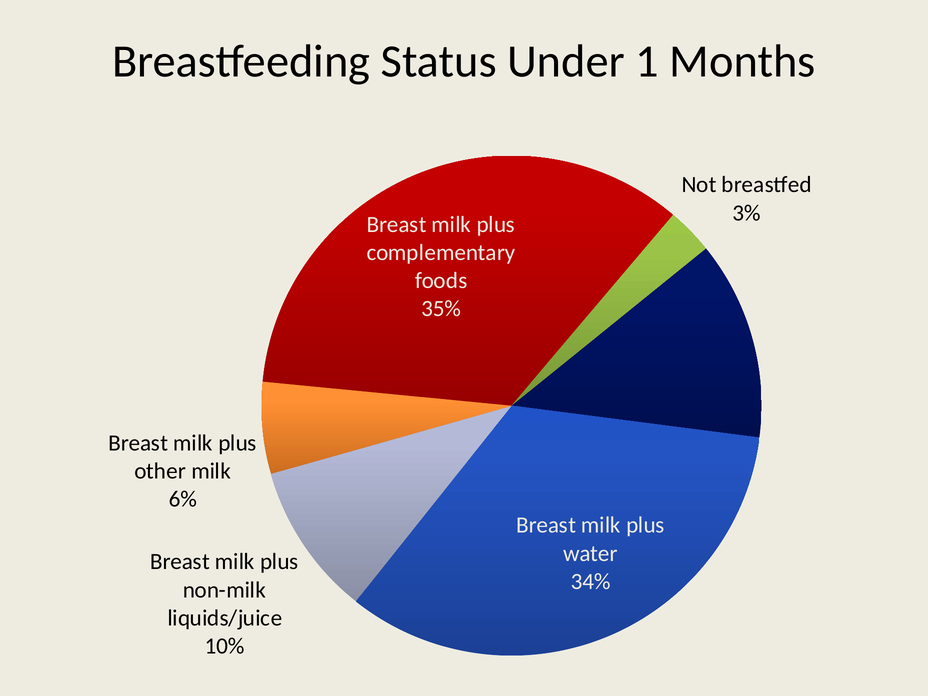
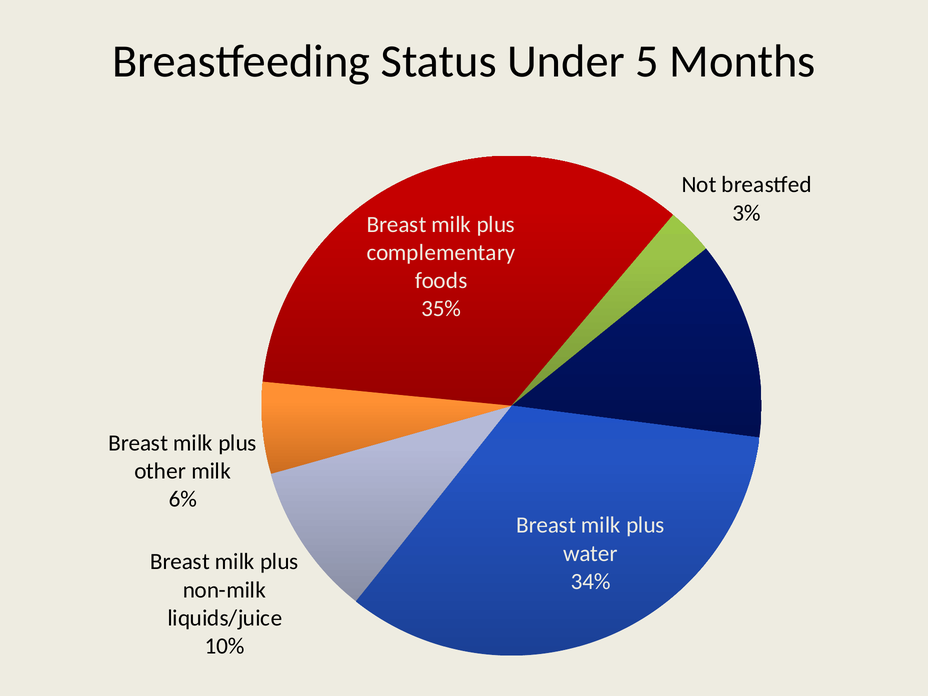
1: 1 -> 5
